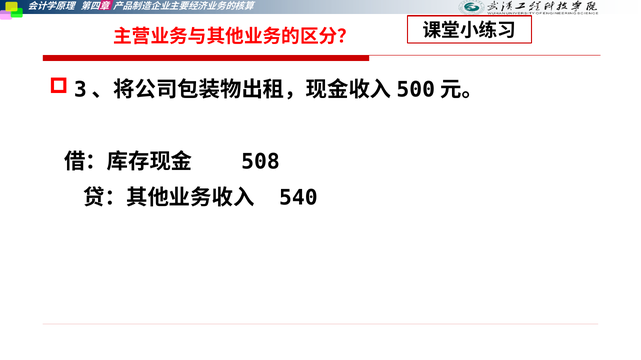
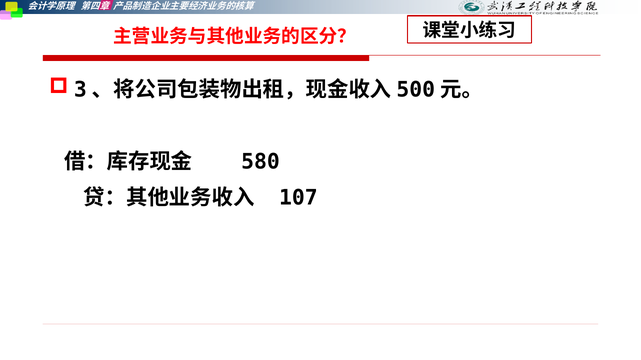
508: 508 -> 580
540: 540 -> 107
